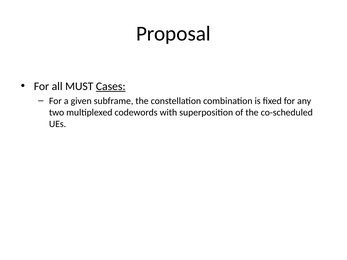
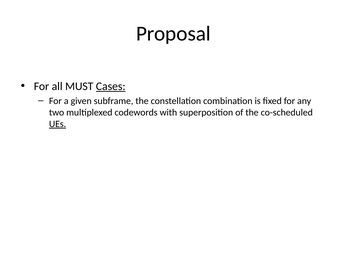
UEs underline: none -> present
